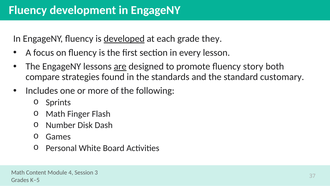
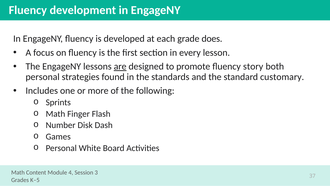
developed underline: present -> none
they: they -> does
compare at (43, 77): compare -> personal
